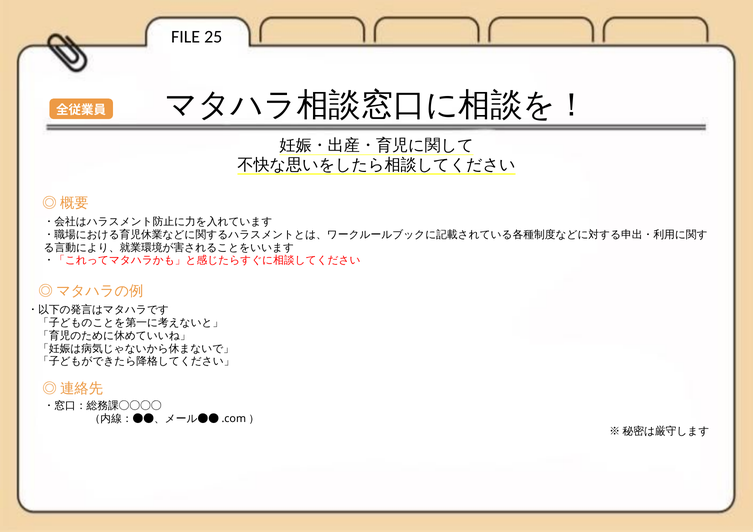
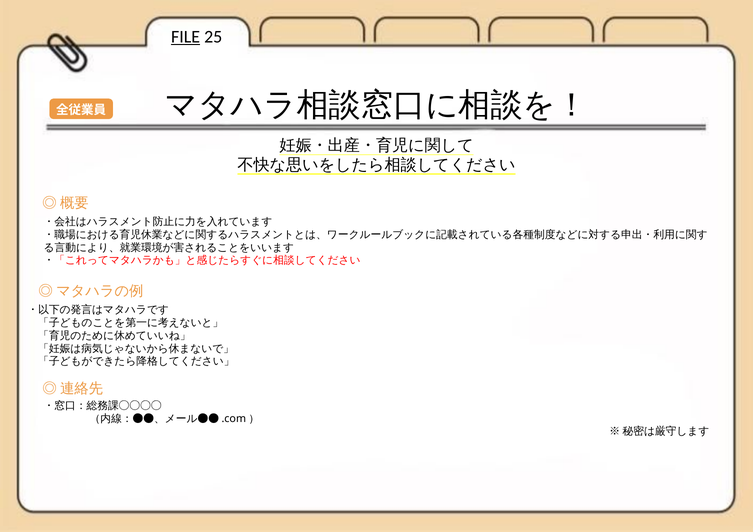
FILE underline: none -> present
